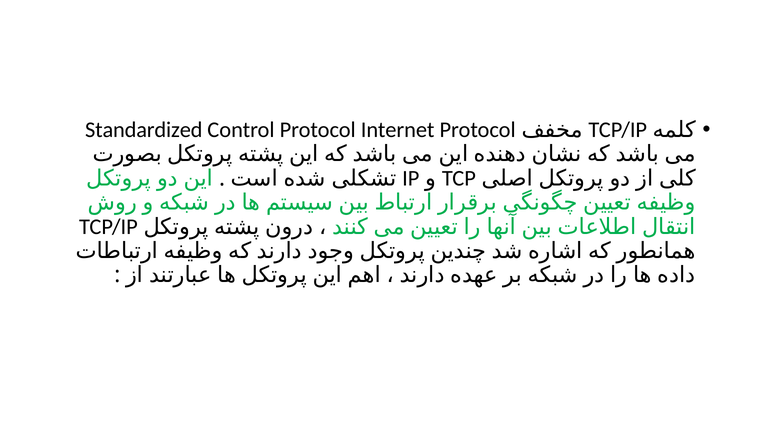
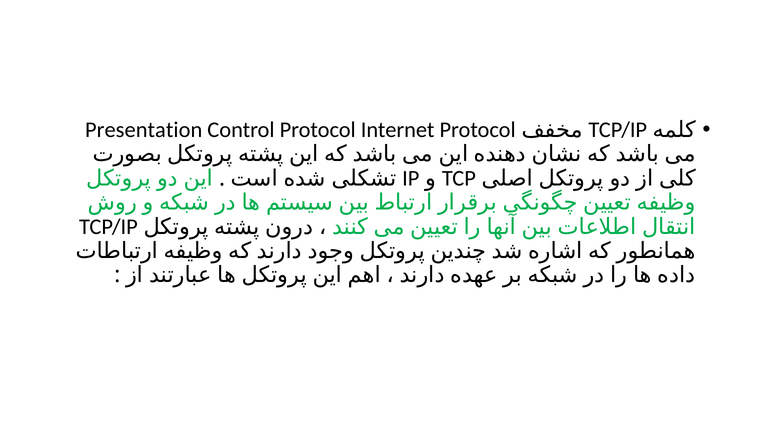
Standardized: Standardized -> Presentation
